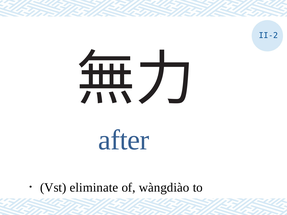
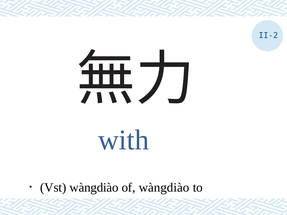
after: after -> with
eliminate at (94, 188): eliminate -> wàngdiào
